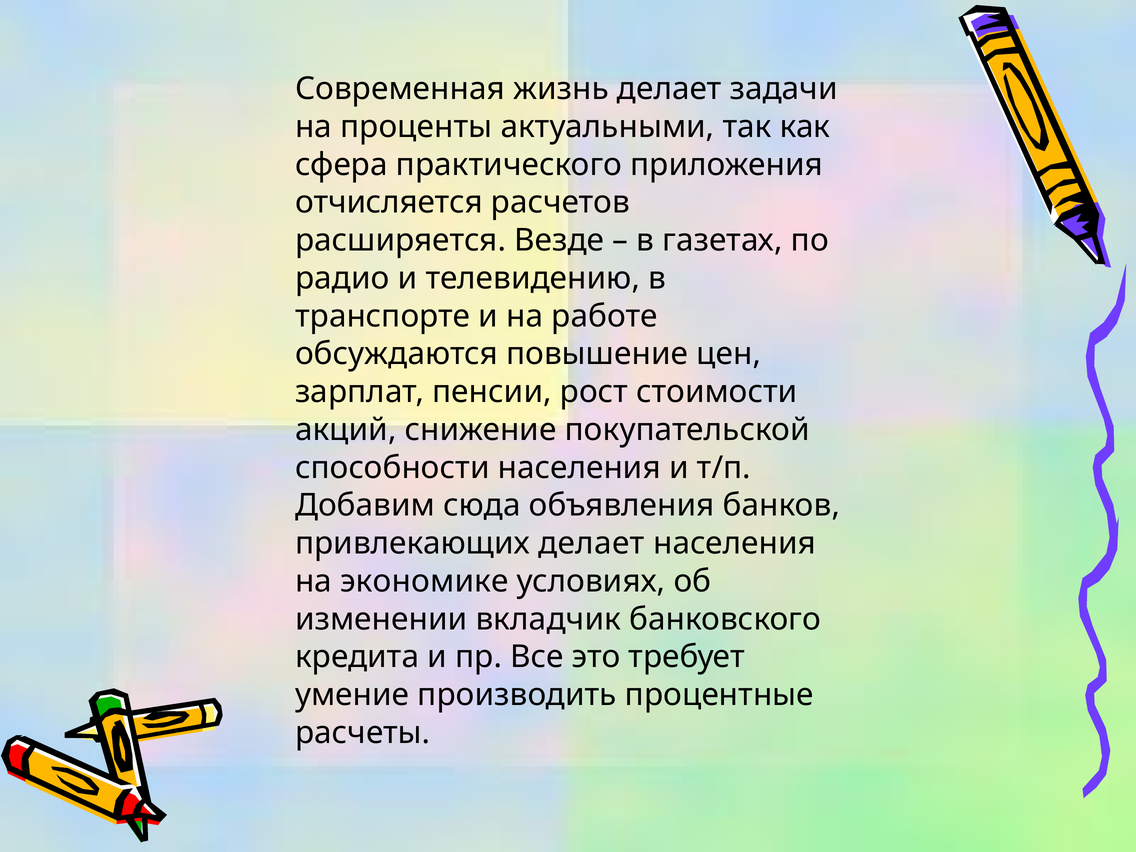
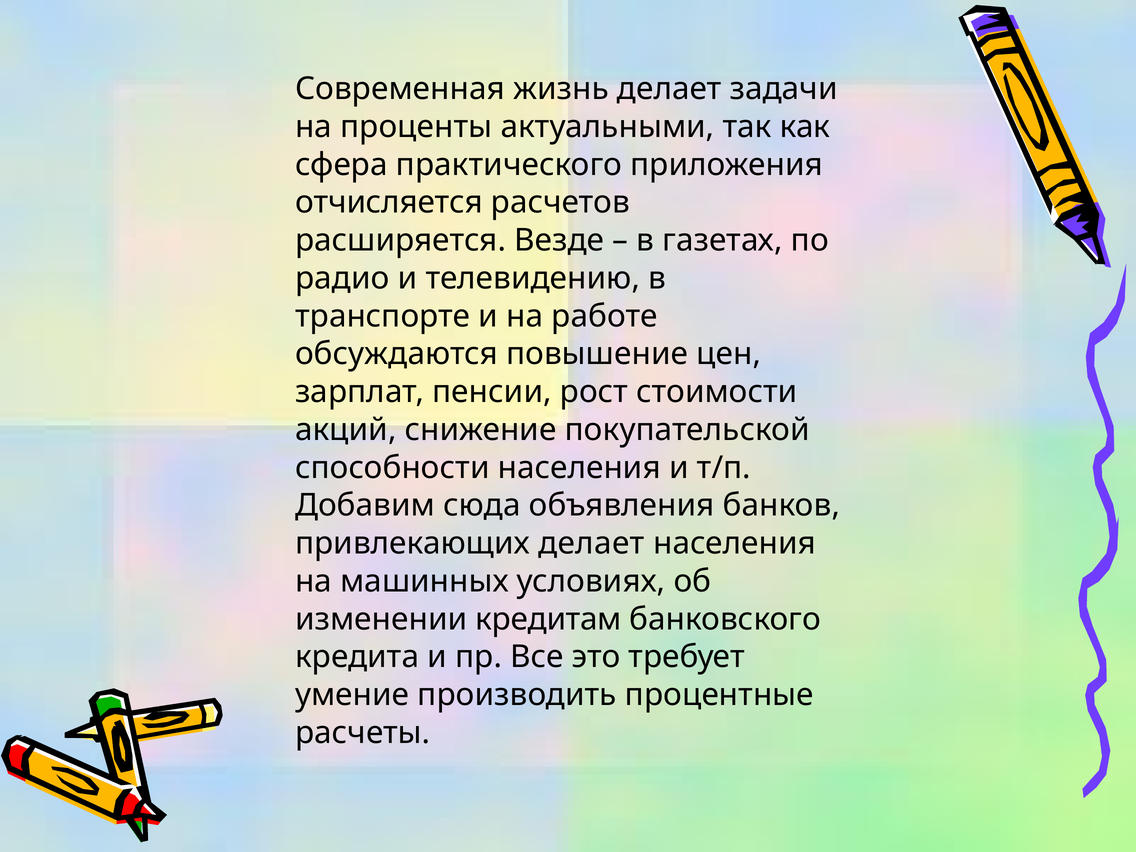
экономике: экономике -> машинных
вкладчик: вкладчик -> кредитам
